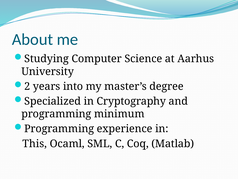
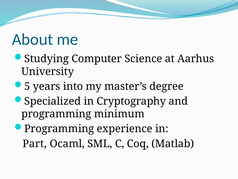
2: 2 -> 5
This: This -> Part
